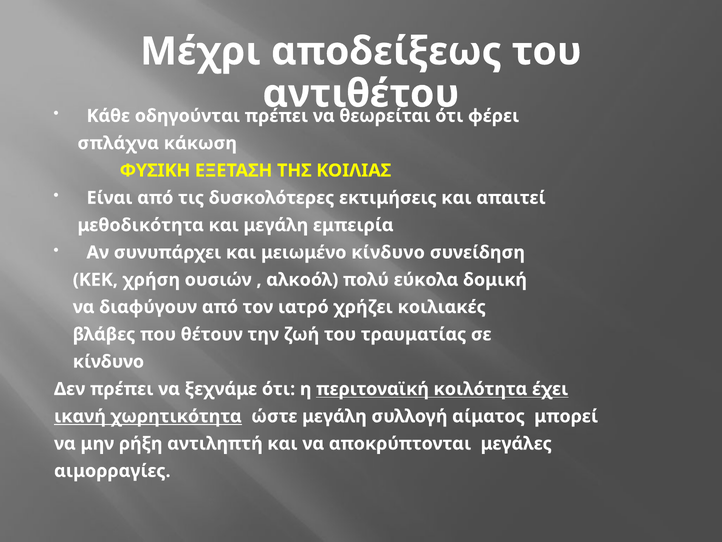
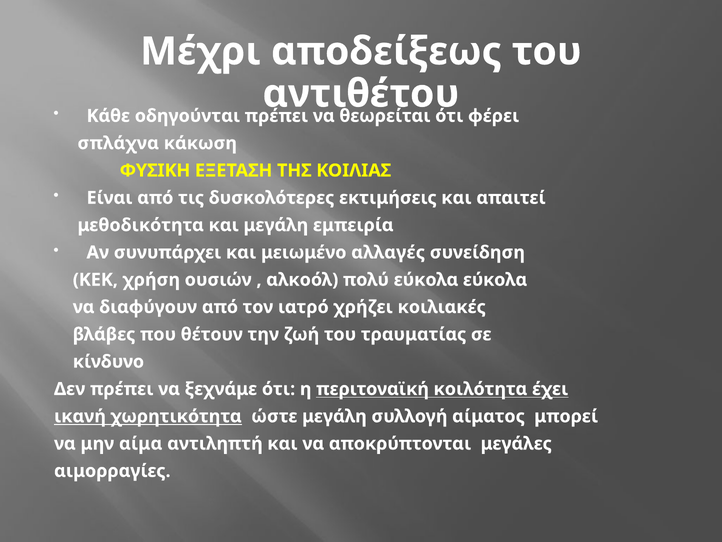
μειωμένο κίνδυνο: κίνδυνο -> αλλαγές
εύκολα δομική: δομική -> εύκολα
ρήξη: ρήξη -> αίμα
